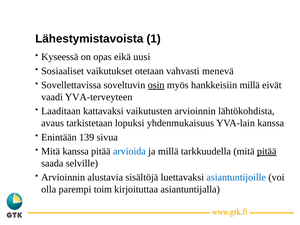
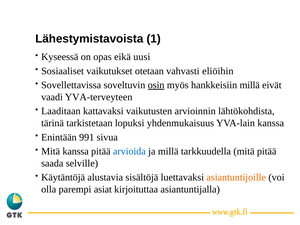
menevä: menevä -> eliöihin
avaus: avaus -> tärinä
139: 139 -> 991
pitää at (267, 151) underline: present -> none
Arvioinnin at (63, 177): Arvioinnin -> Käytäntöjä
asiantuntijoille colour: blue -> orange
toim: toim -> asiat
